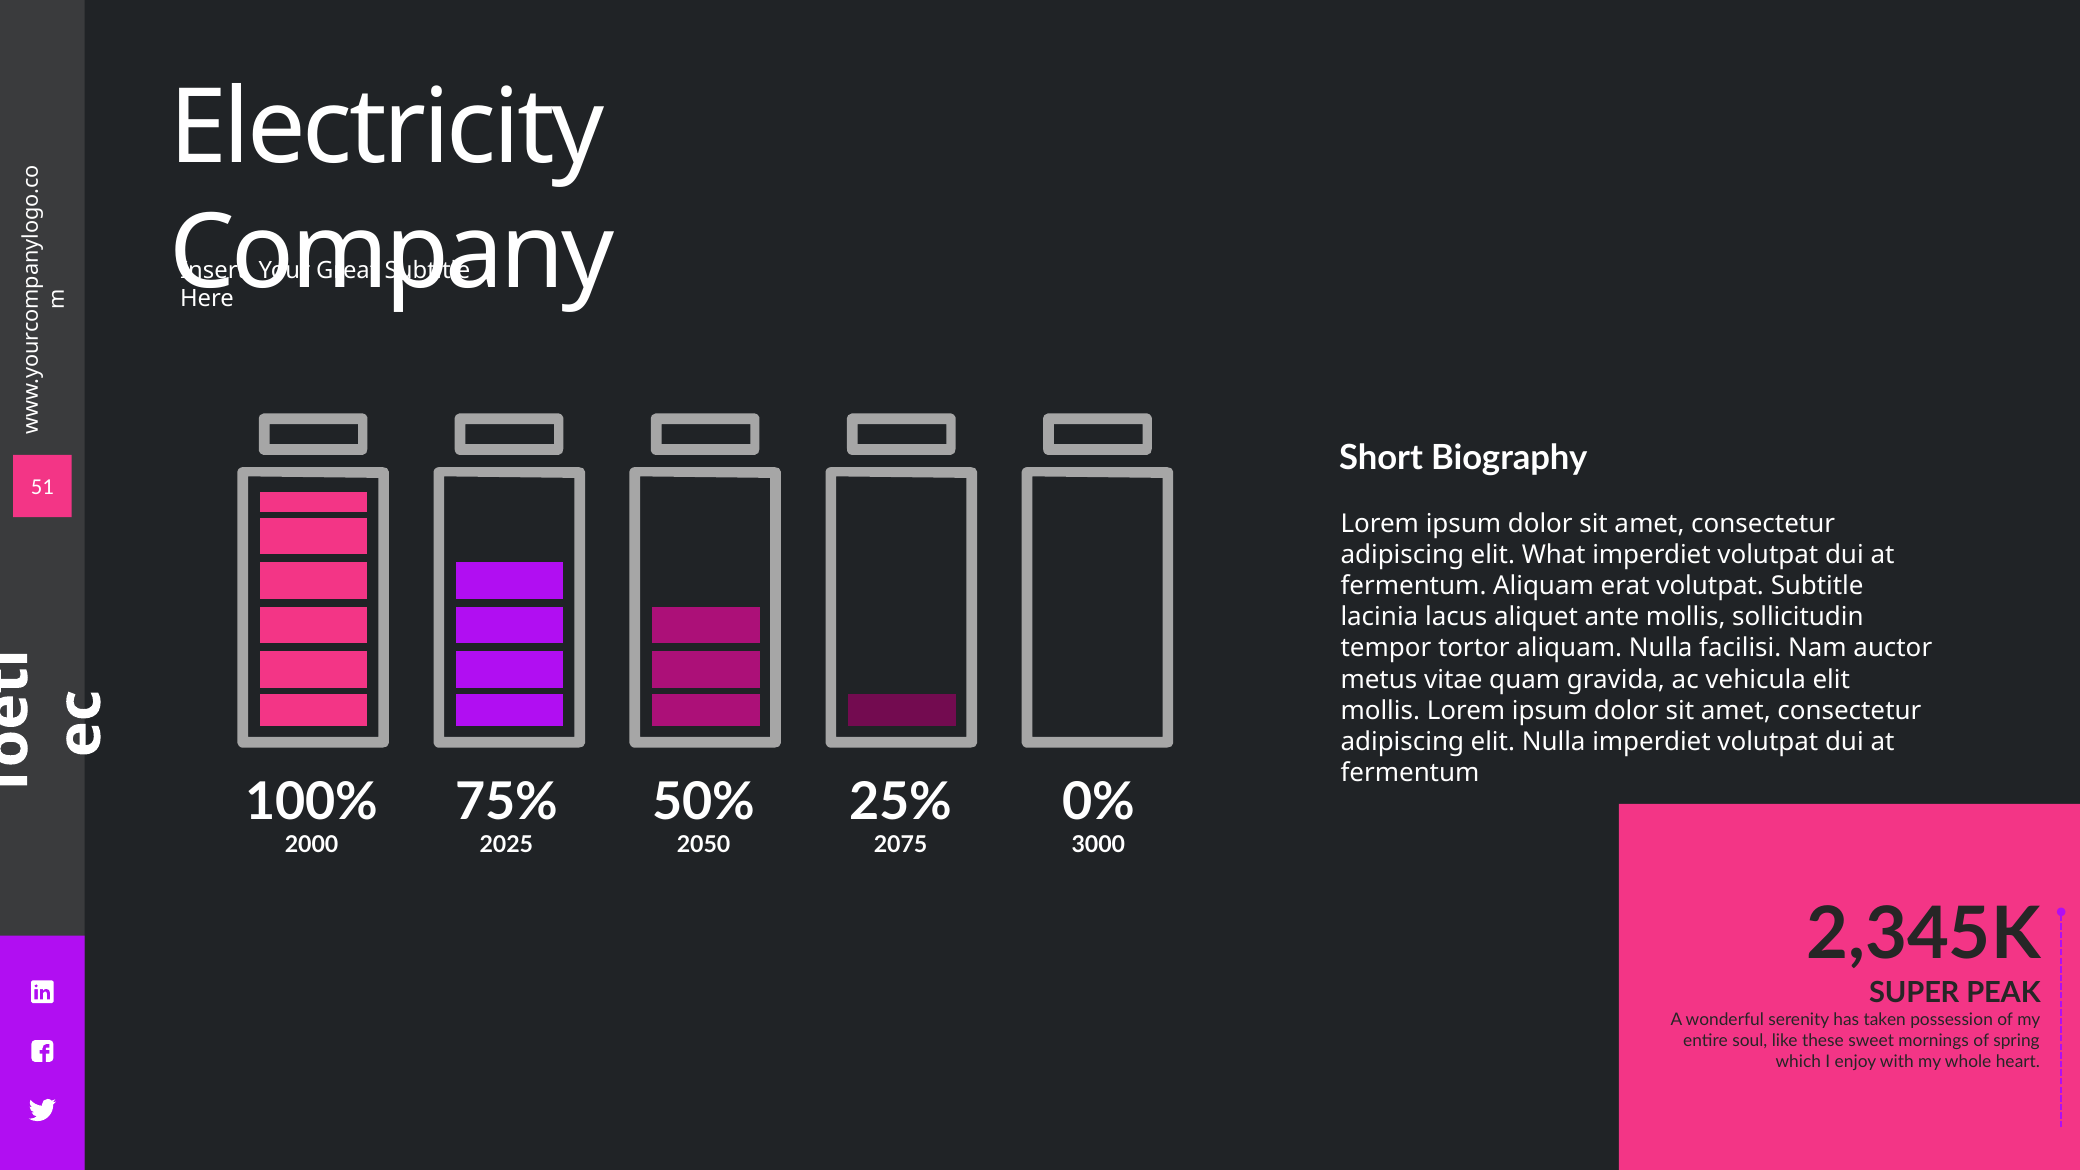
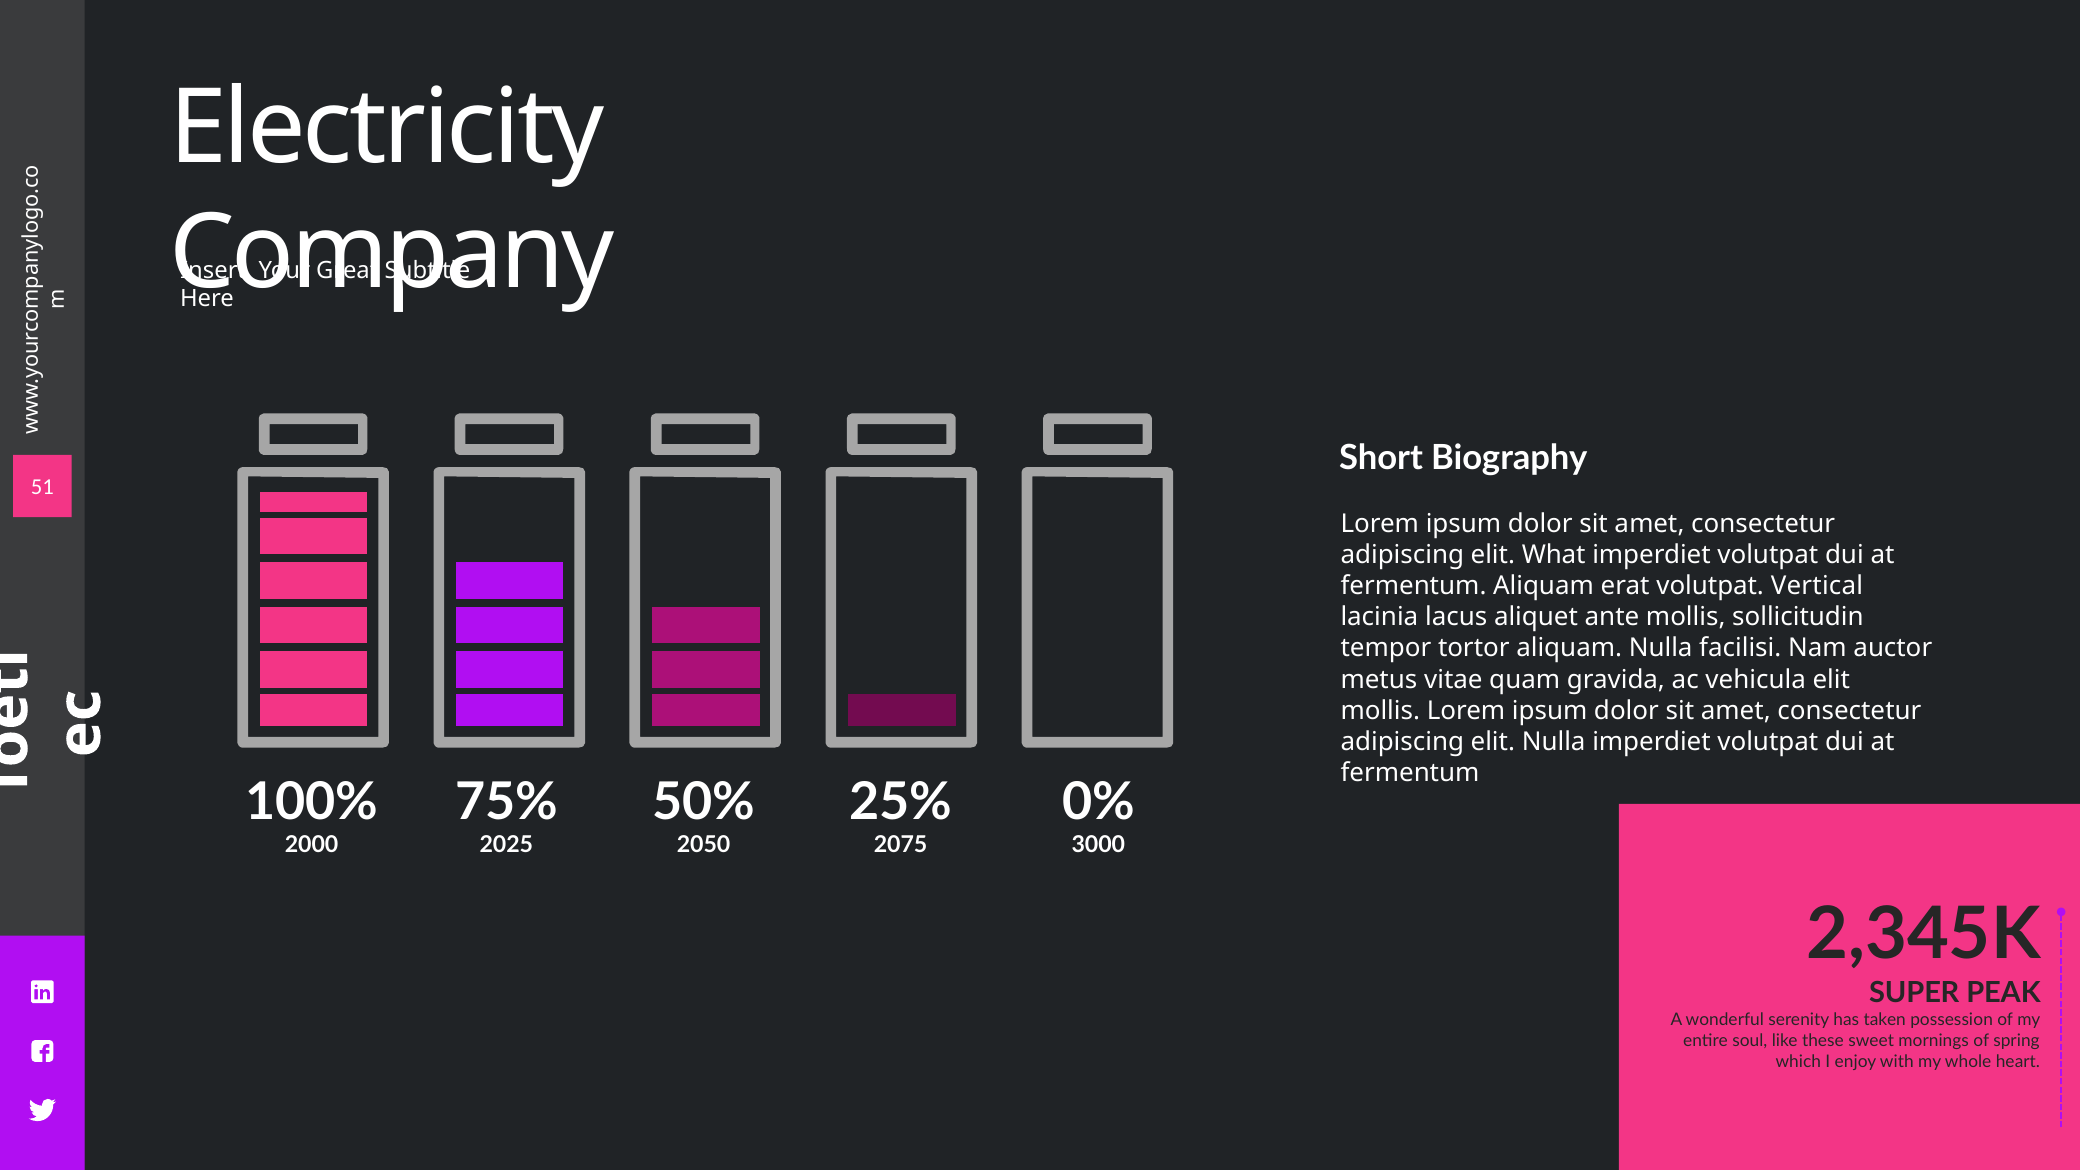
volutpat Subtitle: Subtitle -> Vertical
